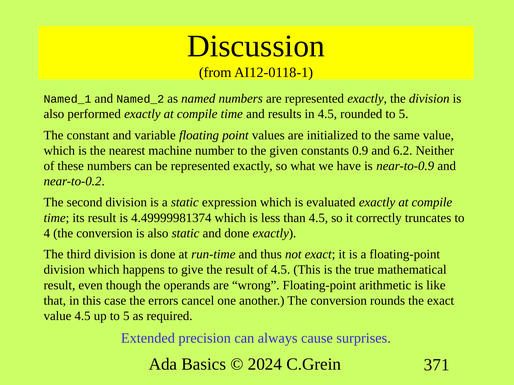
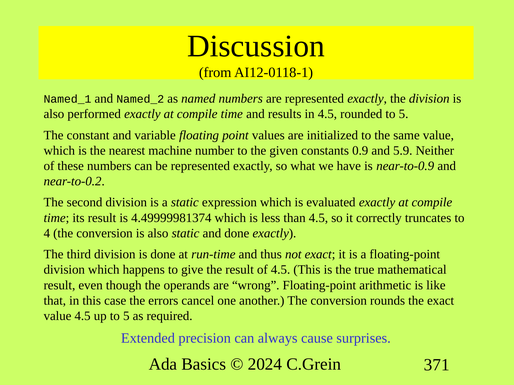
6.2: 6.2 -> 5.9
